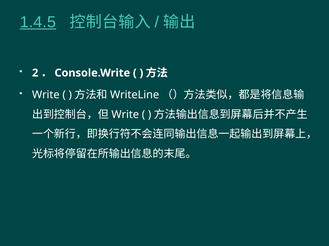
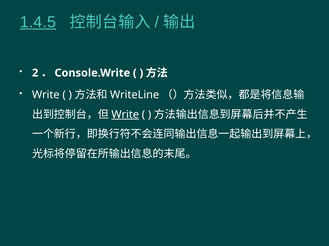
Write at (125, 115) underline: none -> present
